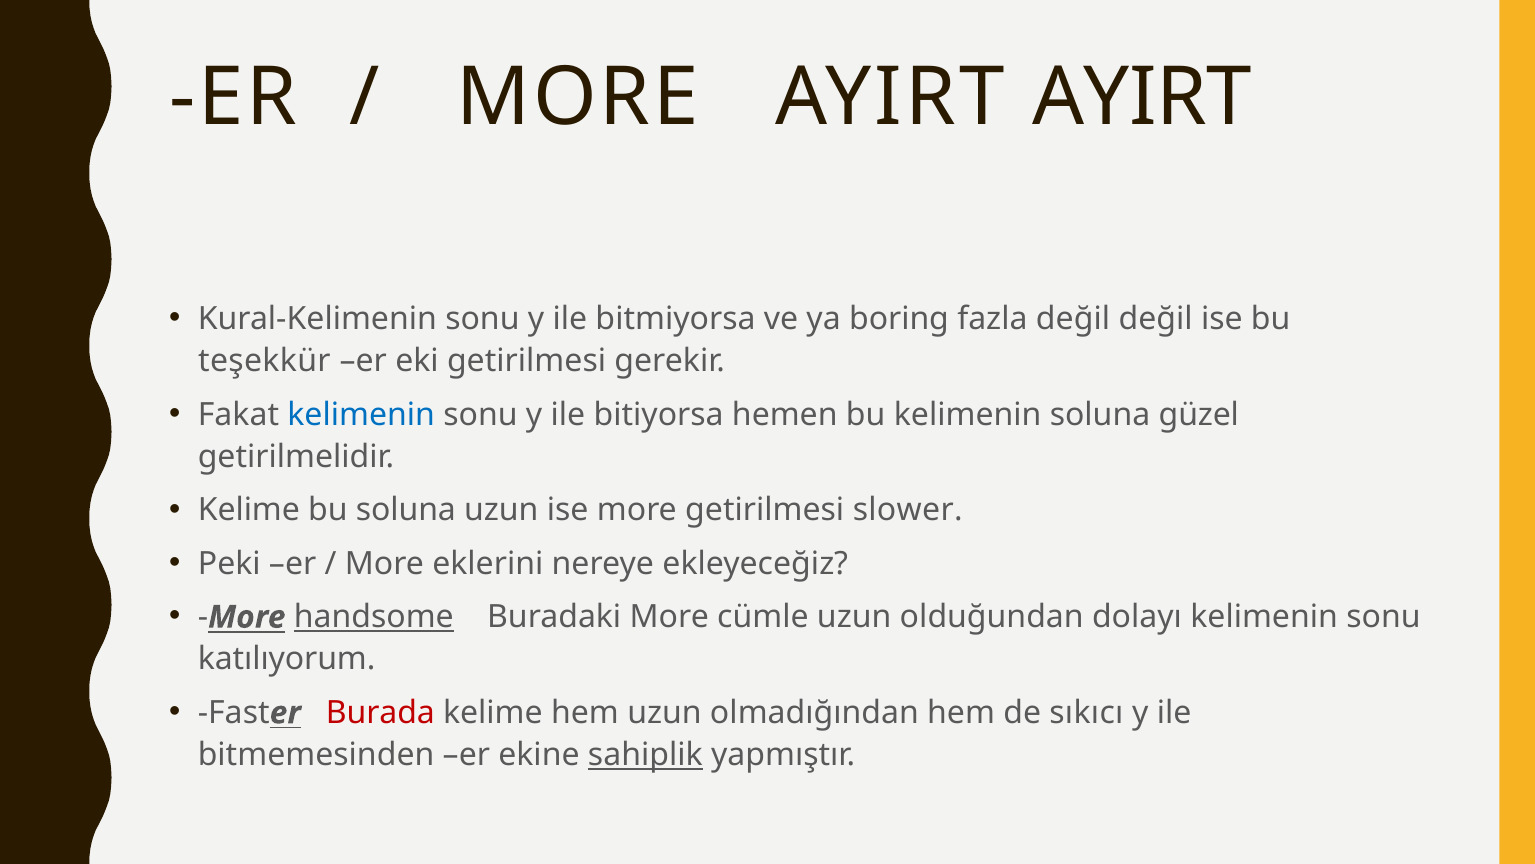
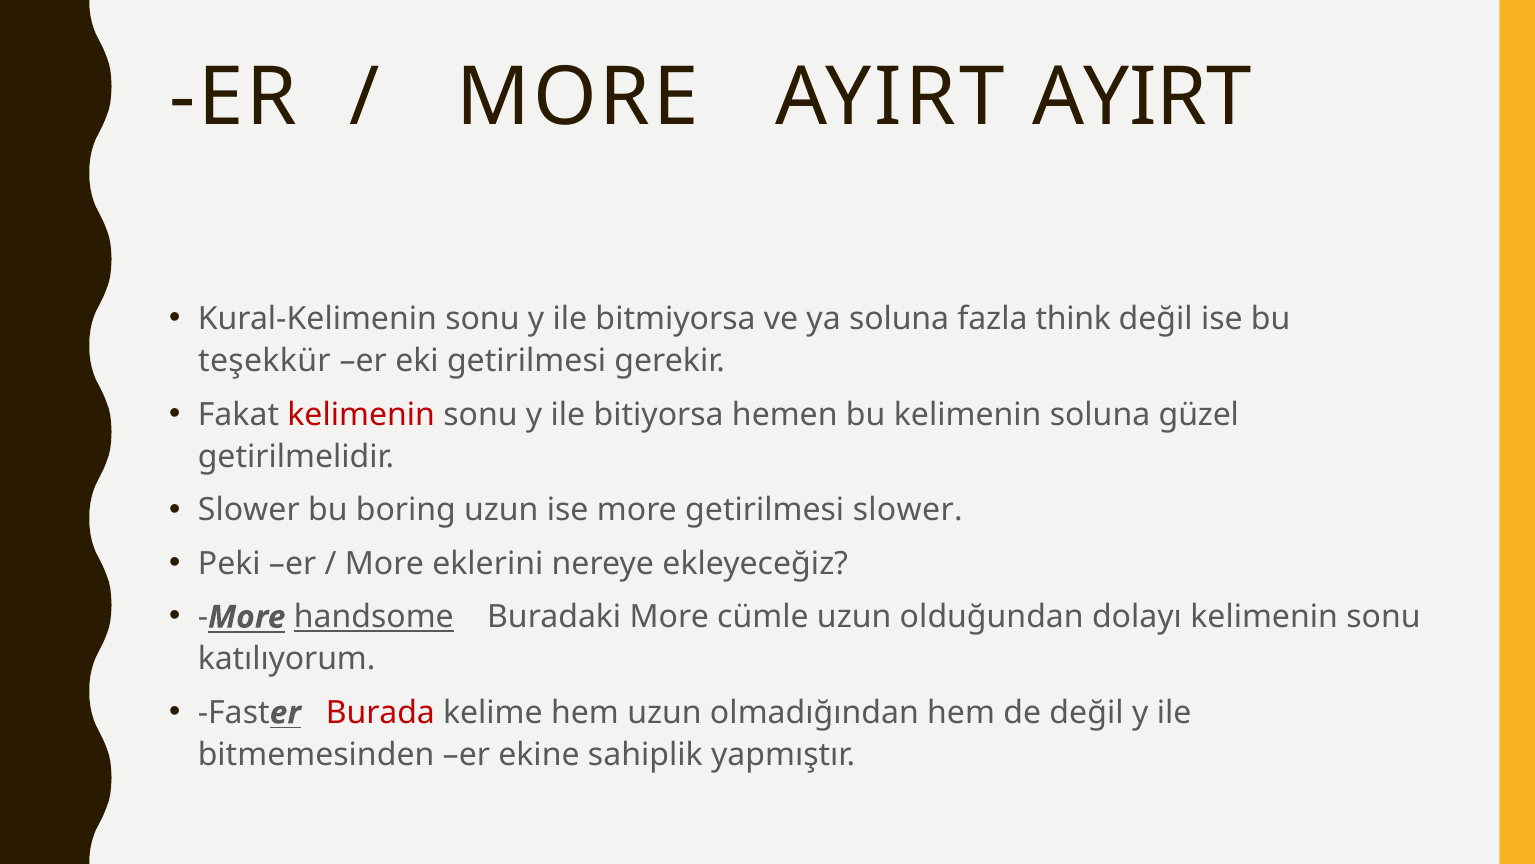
ya boring: boring -> soluna
fazla değil: değil -> think
kelimenin at (361, 414) colour: blue -> red
Kelime at (249, 510): Kelime -> Slower
bu soluna: soluna -> boring
de sıkıcı: sıkıcı -> değil
sahiplik underline: present -> none
